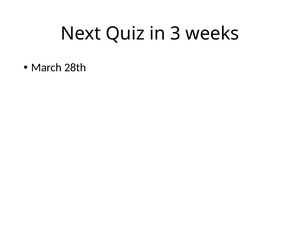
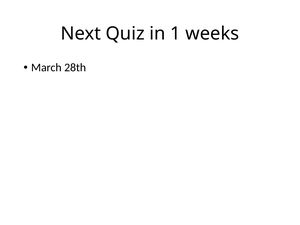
3: 3 -> 1
